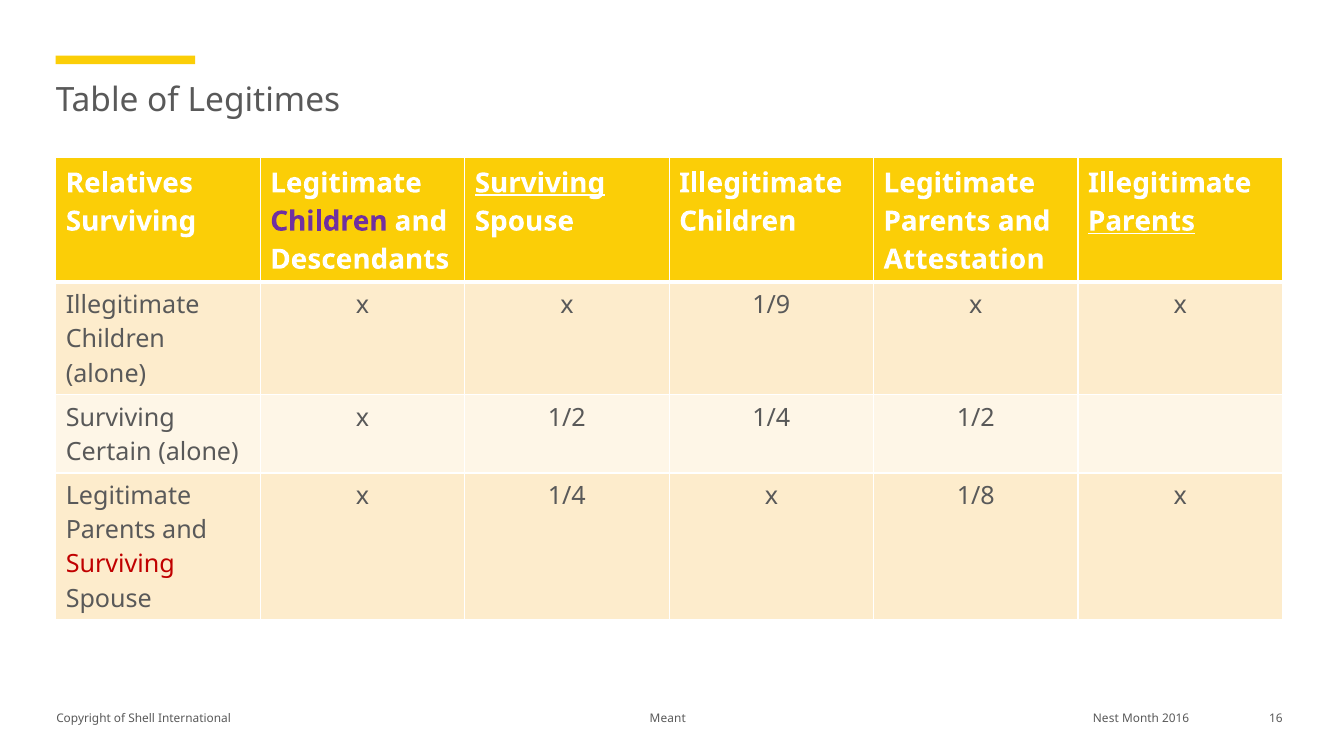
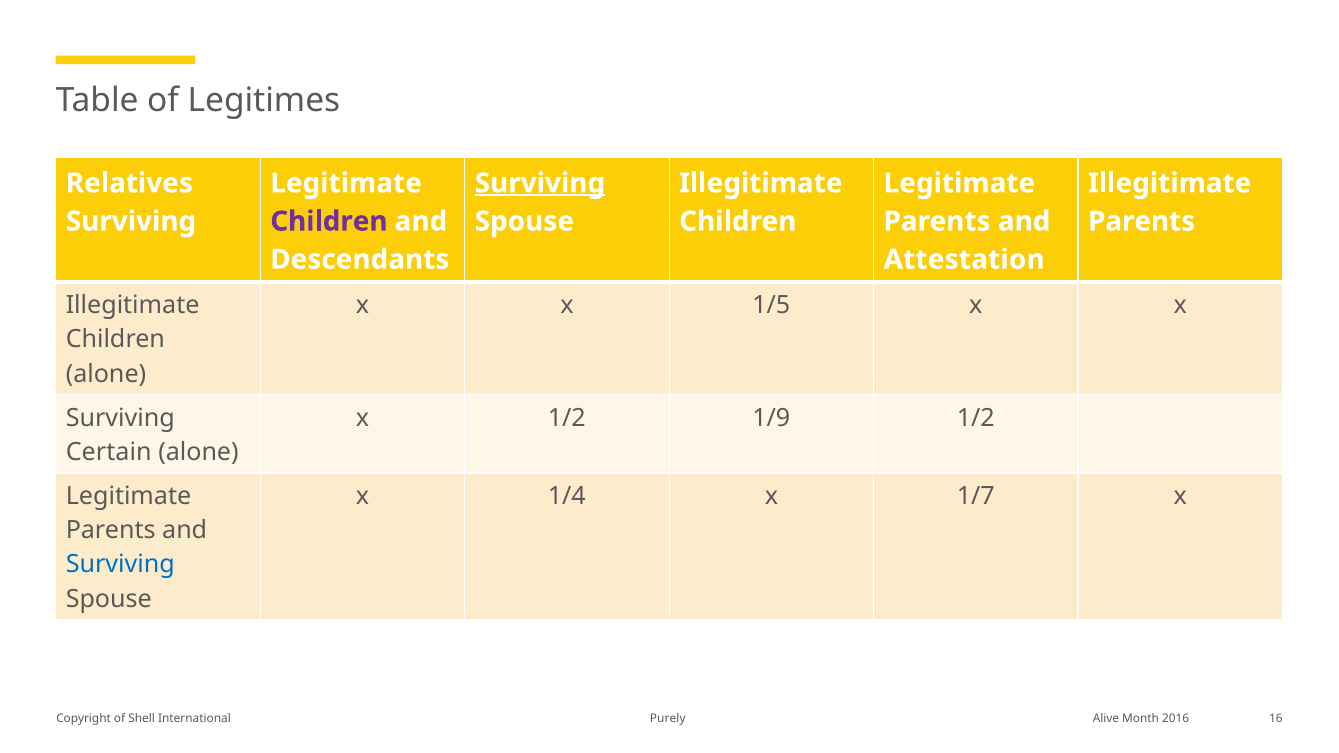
Parents at (1142, 221) underline: present -> none
1/9: 1/9 -> 1/5
1/2 1/4: 1/4 -> 1/9
1/8: 1/8 -> 1/7
Surviving at (120, 565) colour: red -> blue
Meant: Meant -> Purely
Nest: Nest -> Alive
